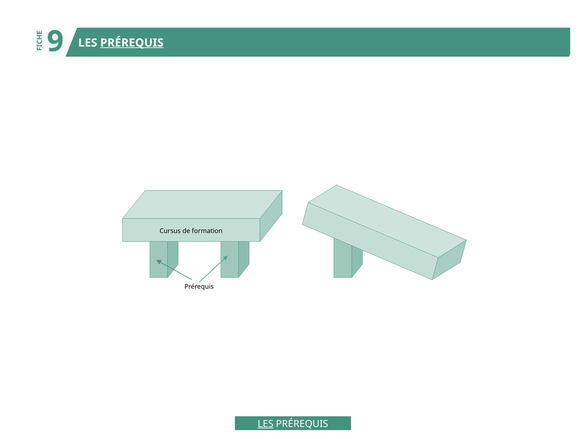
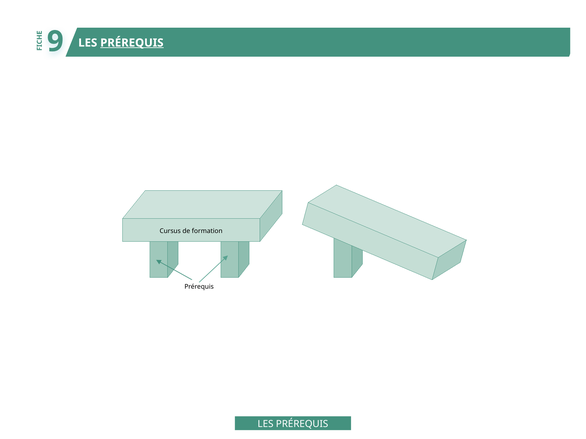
LES at (266, 424) underline: present -> none
